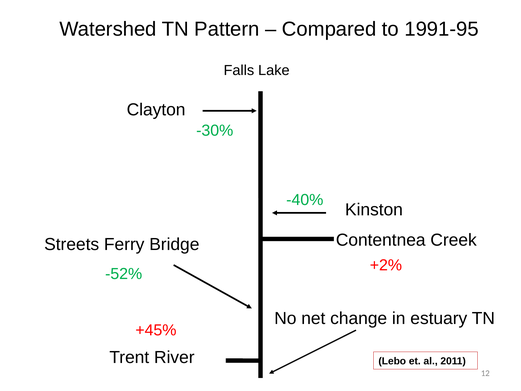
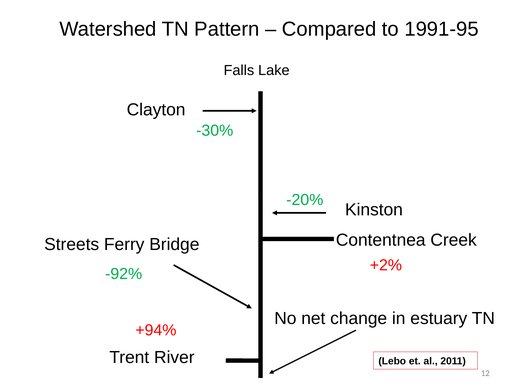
-40%: -40% -> -20%
-52%: -52% -> -92%
+45%: +45% -> +94%
